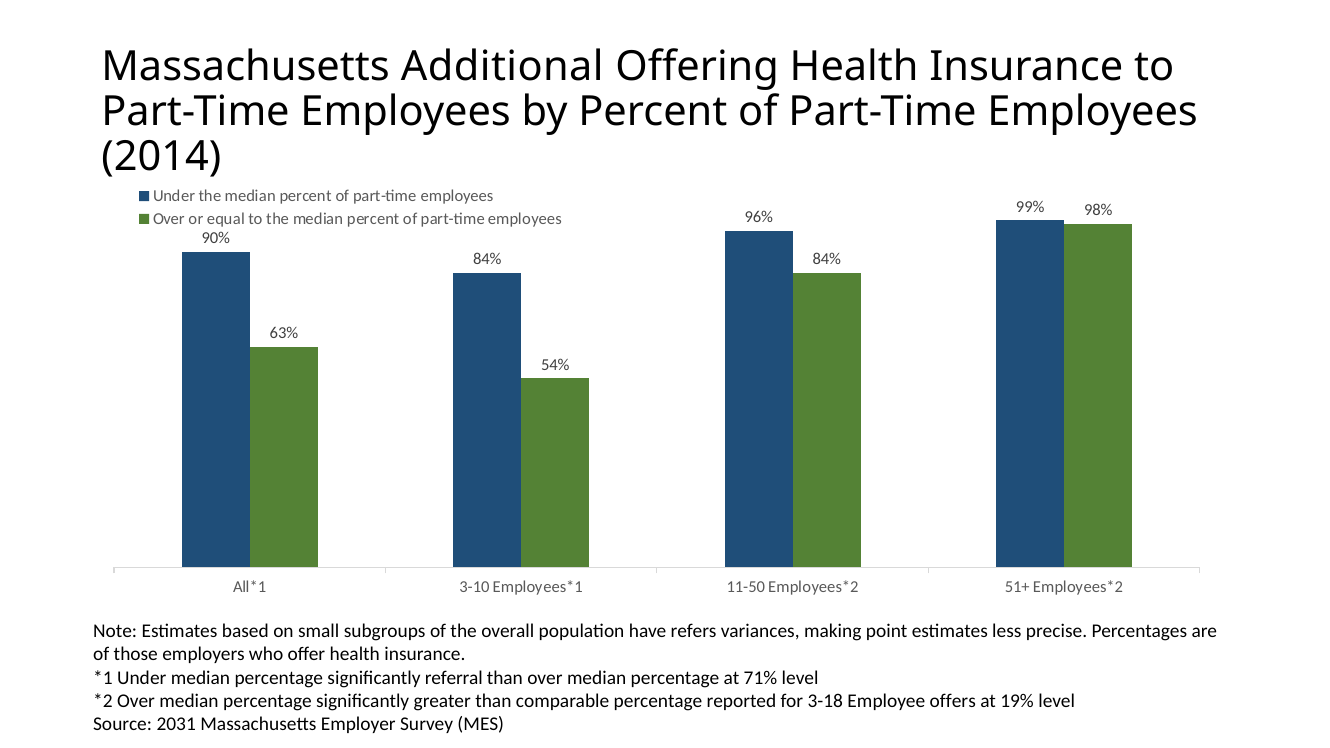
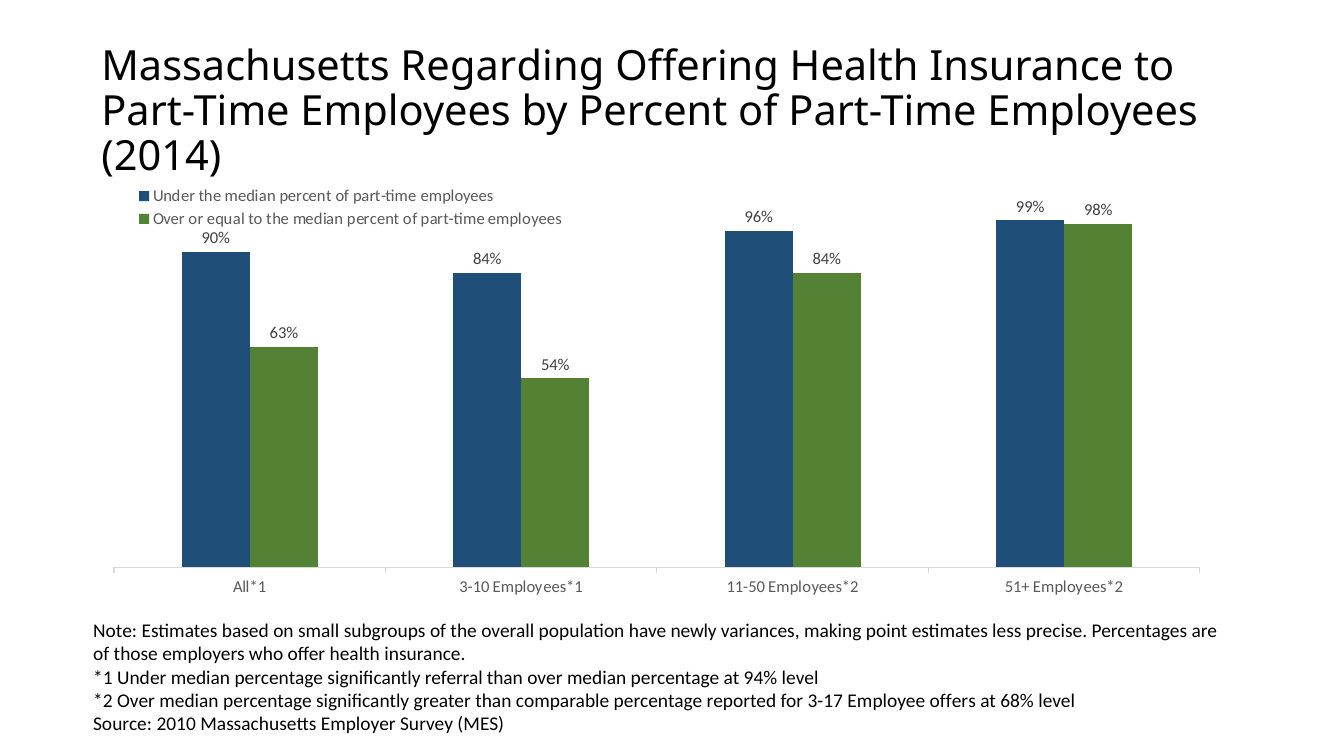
Additional: Additional -> Regarding
refers: refers -> newly
71%: 71% -> 94%
3-18: 3-18 -> 3-17
19%: 19% -> 68%
2031: 2031 -> 2010
